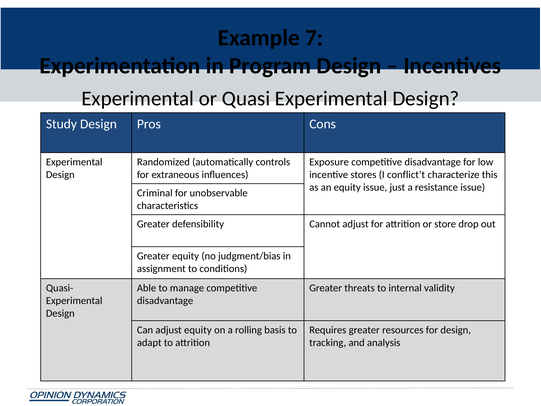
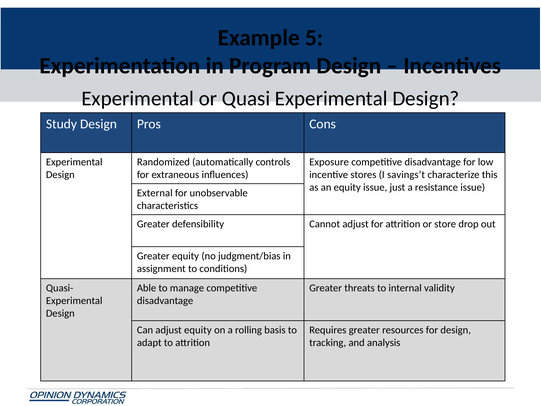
7: 7 -> 5
conflict’t: conflict’t -> savings’t
Criminal: Criminal -> External
